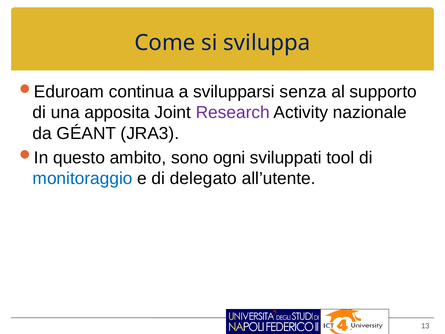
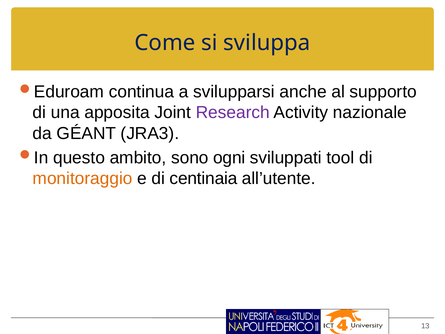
senza: senza -> anche
monitoraggio colour: blue -> orange
delegato: delegato -> centinaia
